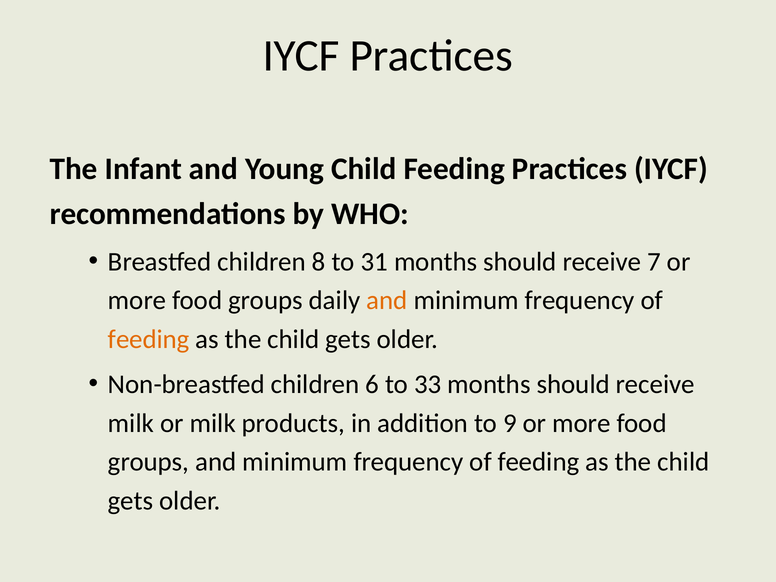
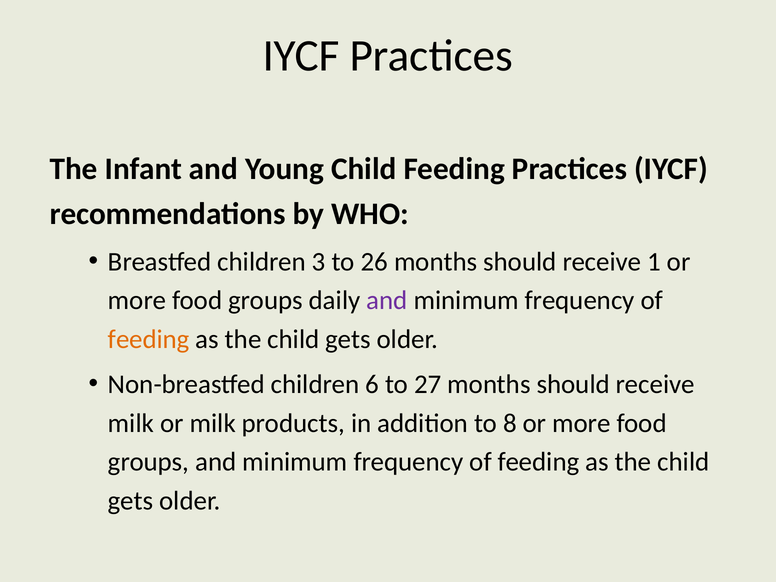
8: 8 -> 3
31: 31 -> 26
7: 7 -> 1
and at (387, 300) colour: orange -> purple
33: 33 -> 27
9: 9 -> 8
